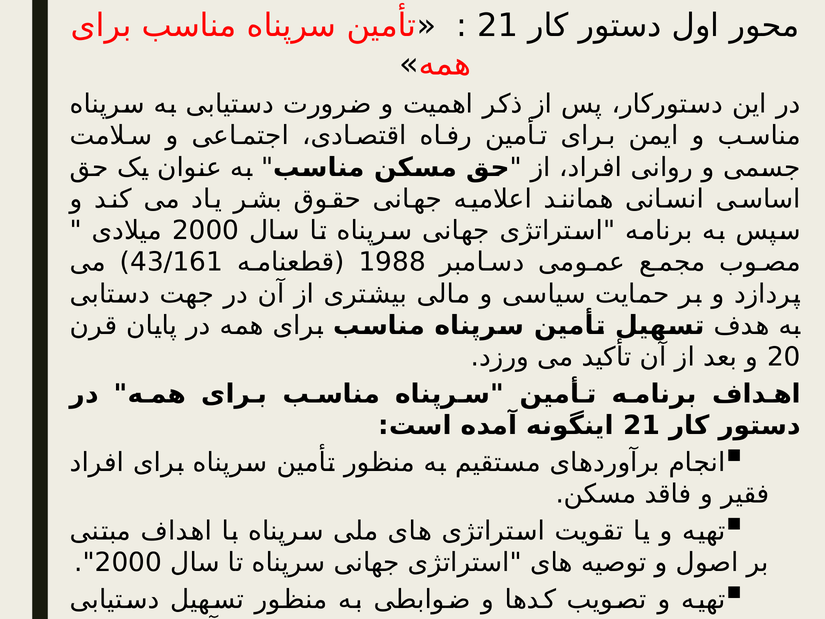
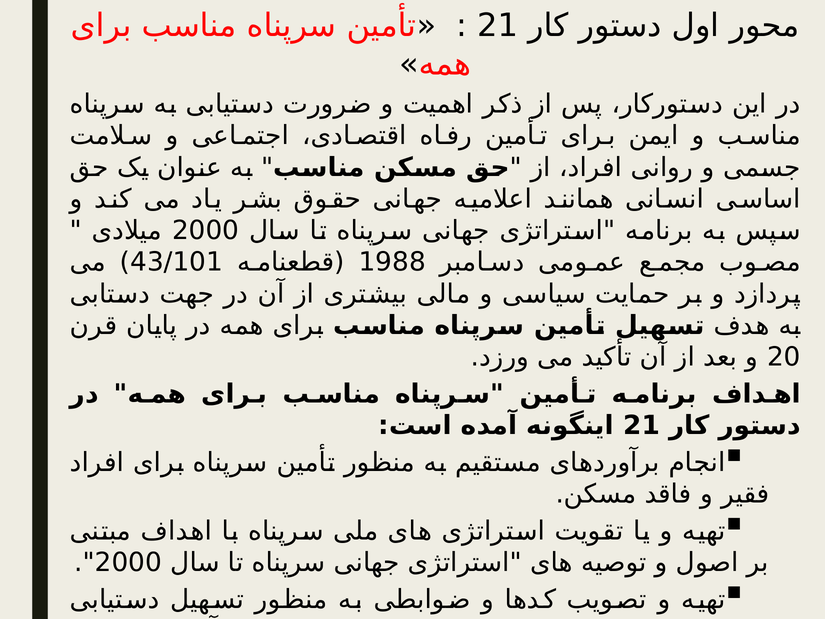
43/161: 43/161 -> 43/101
